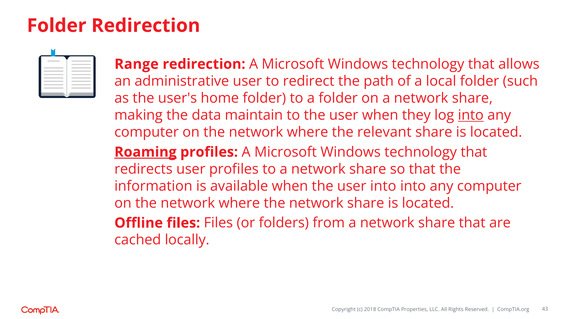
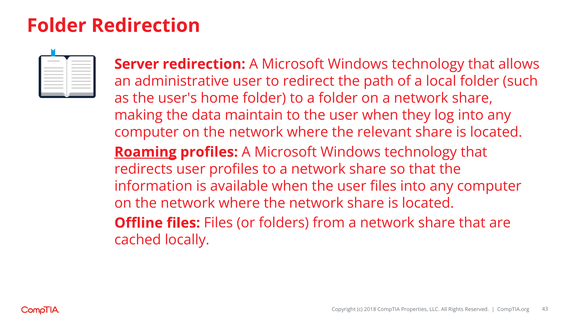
Range: Range -> Server
into at (471, 115) underline: present -> none
user into: into -> files
